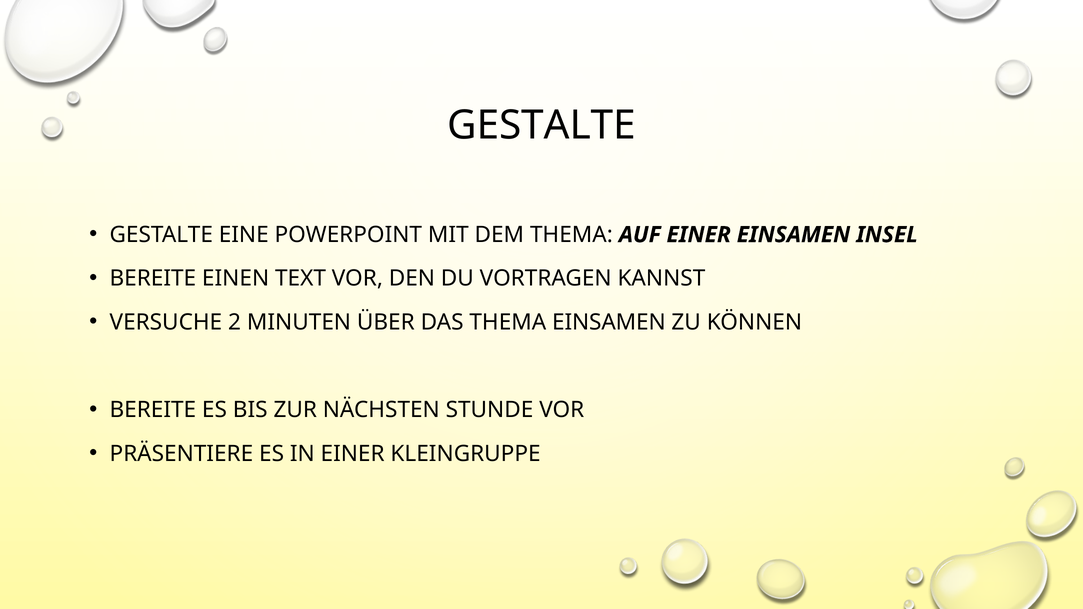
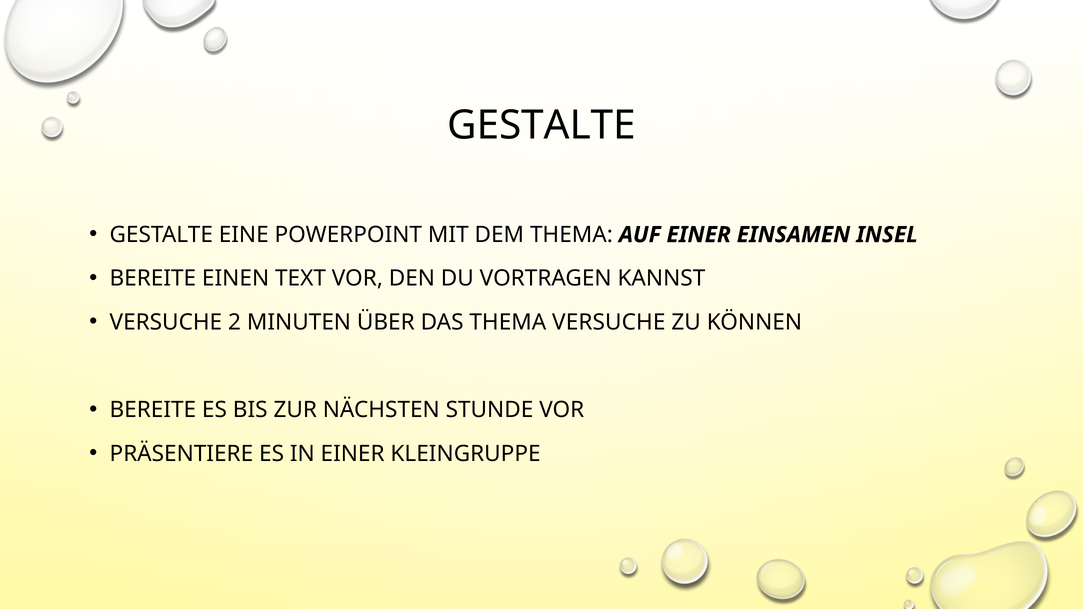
THEMA EINSAMEN: EINSAMEN -> VERSUCHE
